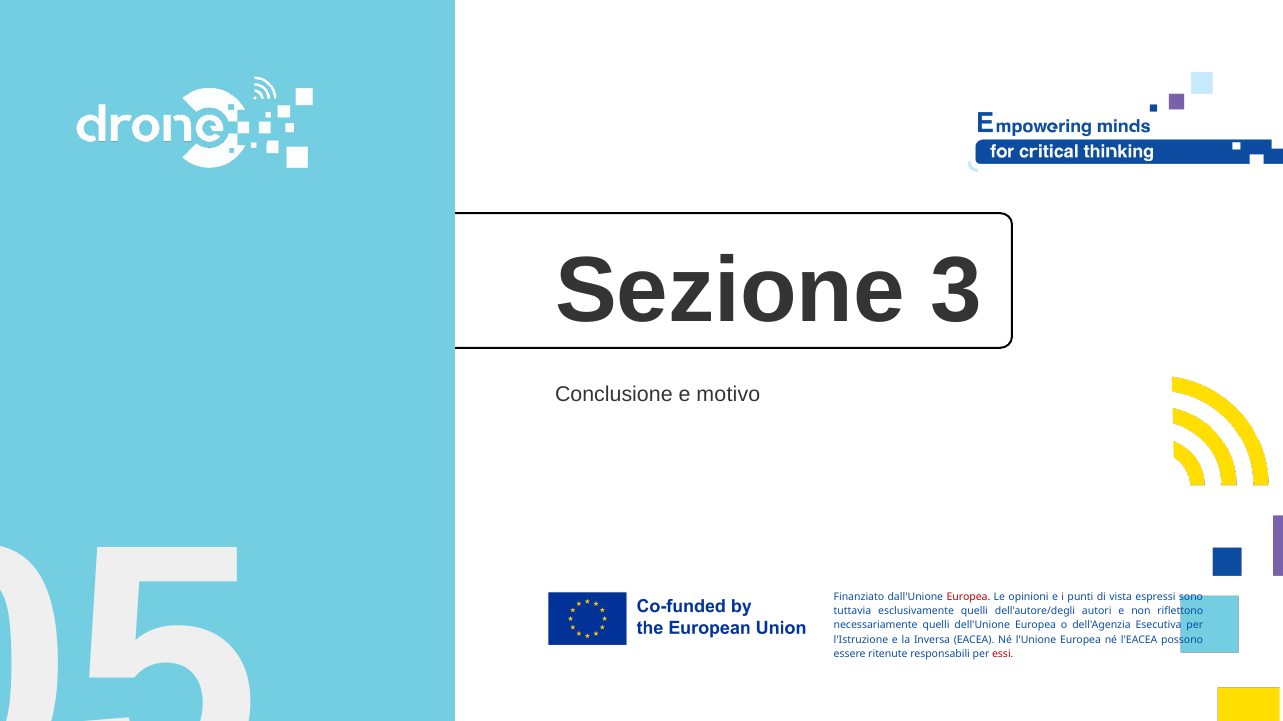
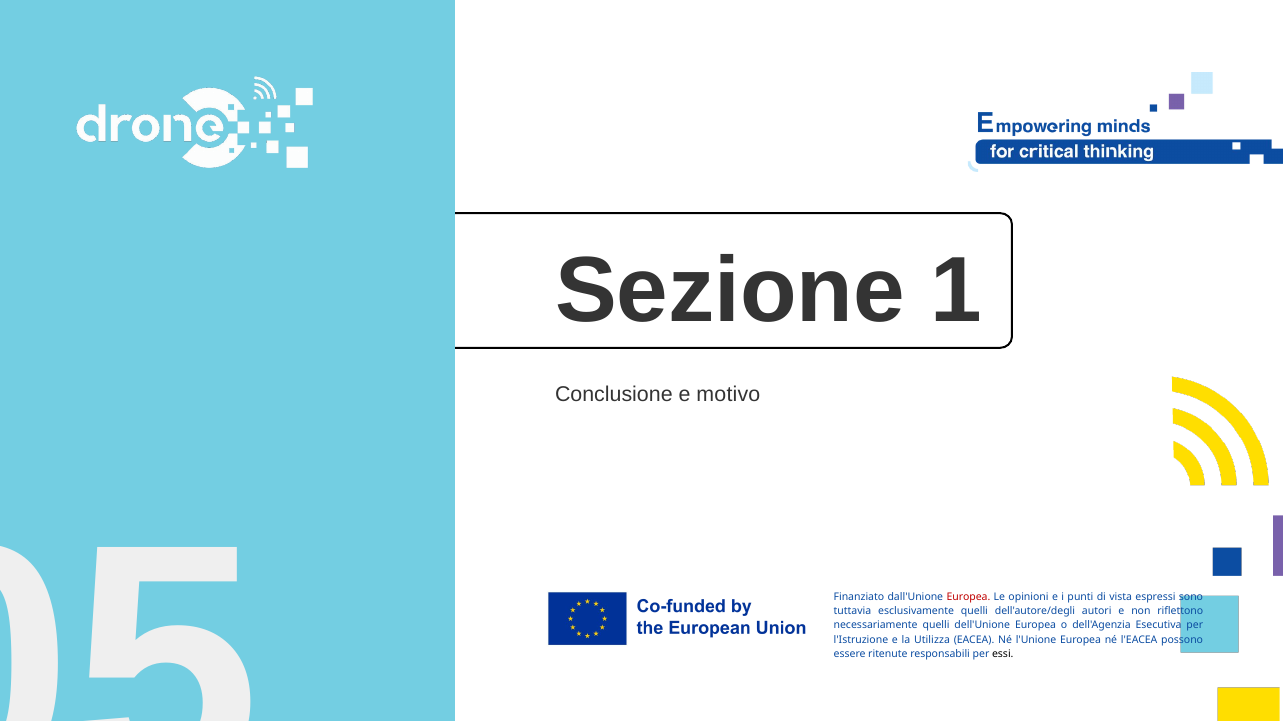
3: 3 -> 1
Inversa: Inversa -> Utilizza
essi colour: red -> black
